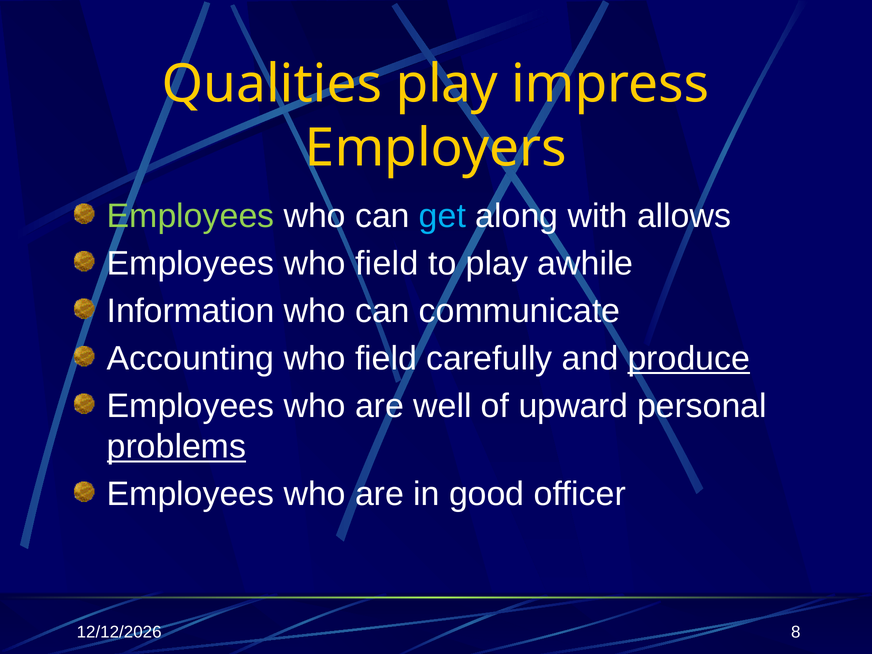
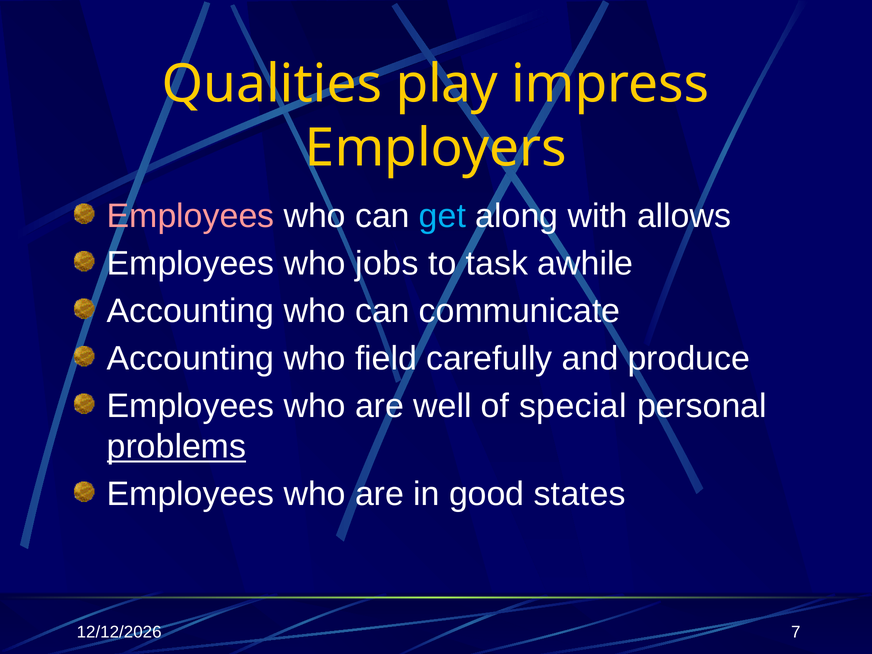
Employees at (191, 216) colour: light green -> pink
Employees who field: field -> jobs
to play: play -> task
Information at (191, 311): Information -> Accounting
produce underline: present -> none
upward: upward -> special
officer: officer -> states
8: 8 -> 7
